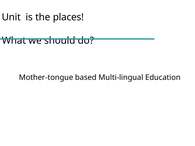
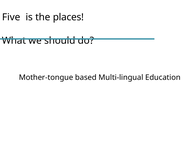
Unit: Unit -> Five
